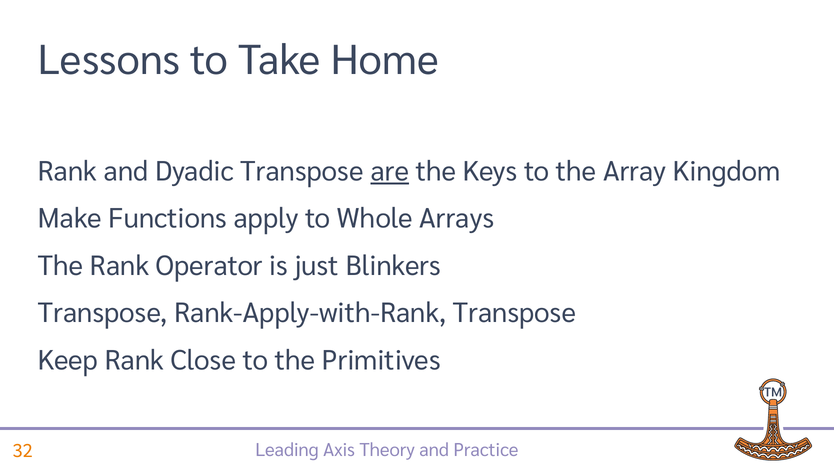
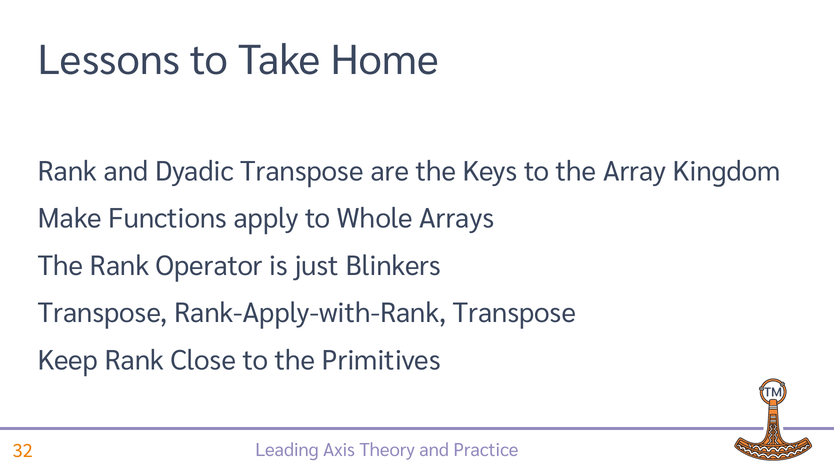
are underline: present -> none
